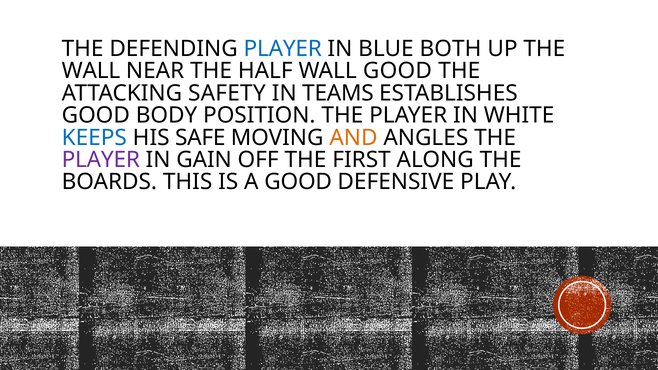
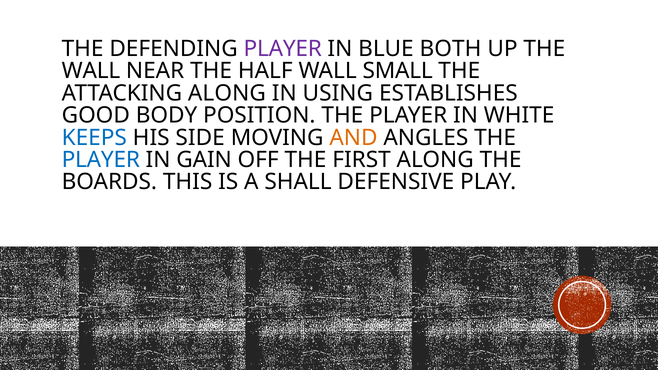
PLAYER at (283, 49) colour: blue -> purple
WALL GOOD: GOOD -> SMALL
ATTACKING SAFETY: SAFETY -> ALONG
TEAMS: TEAMS -> USING
SAFE: SAFE -> SIDE
PLAYER at (101, 160) colour: purple -> blue
A GOOD: GOOD -> SHALL
